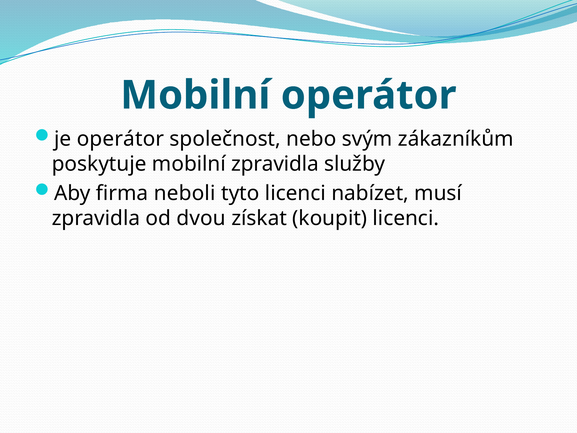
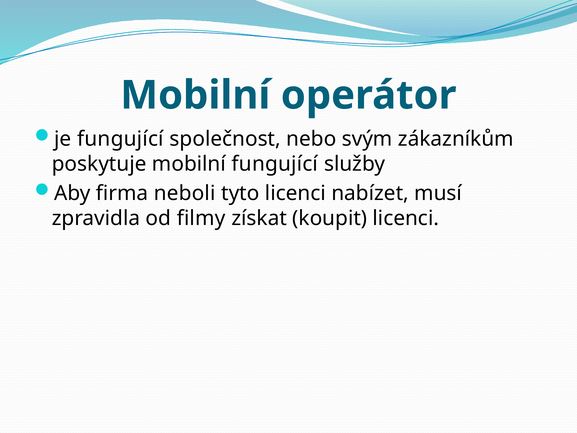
je operátor: operátor -> fungující
mobilní zpravidla: zpravidla -> fungující
dvou: dvou -> filmy
